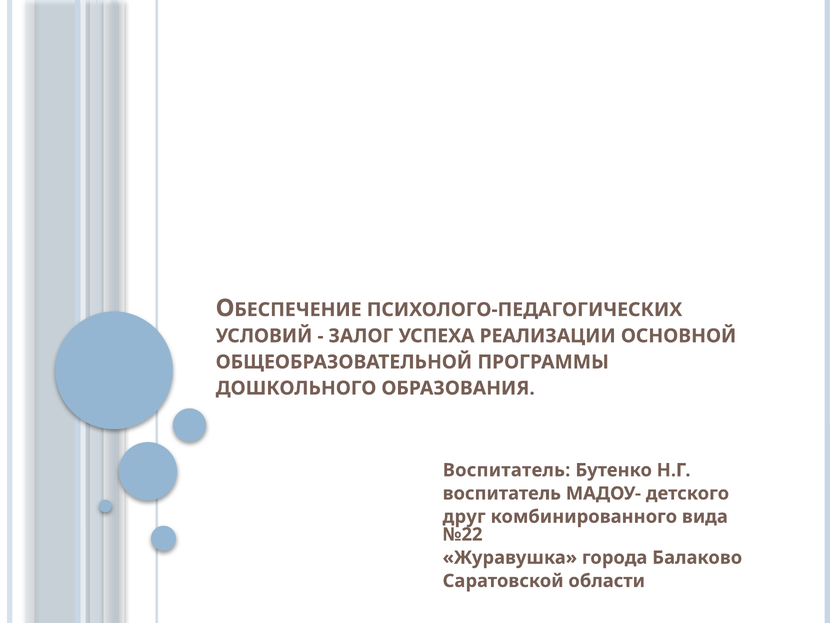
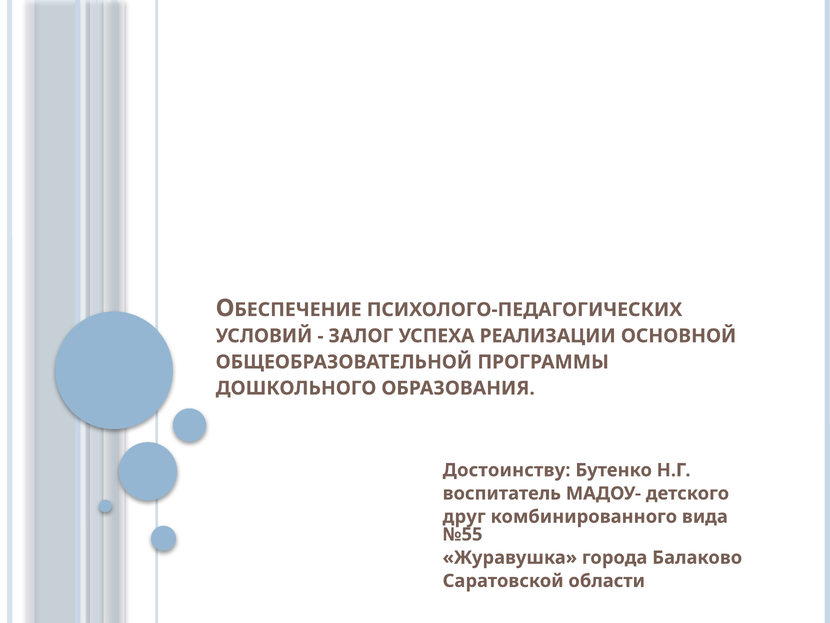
Воспитатель at (507, 470): Воспитатель -> Достоинству
№22: №22 -> №55
